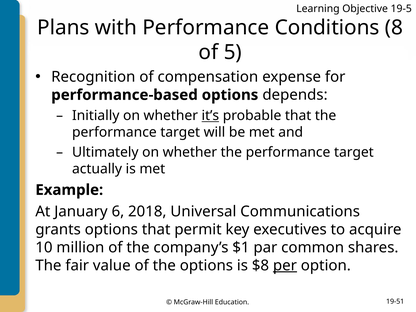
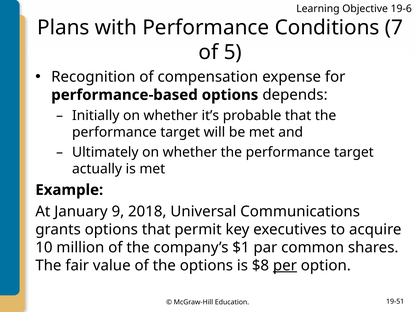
19-5: 19-5 -> 19-6
8: 8 -> 7
it’s underline: present -> none
6: 6 -> 9
